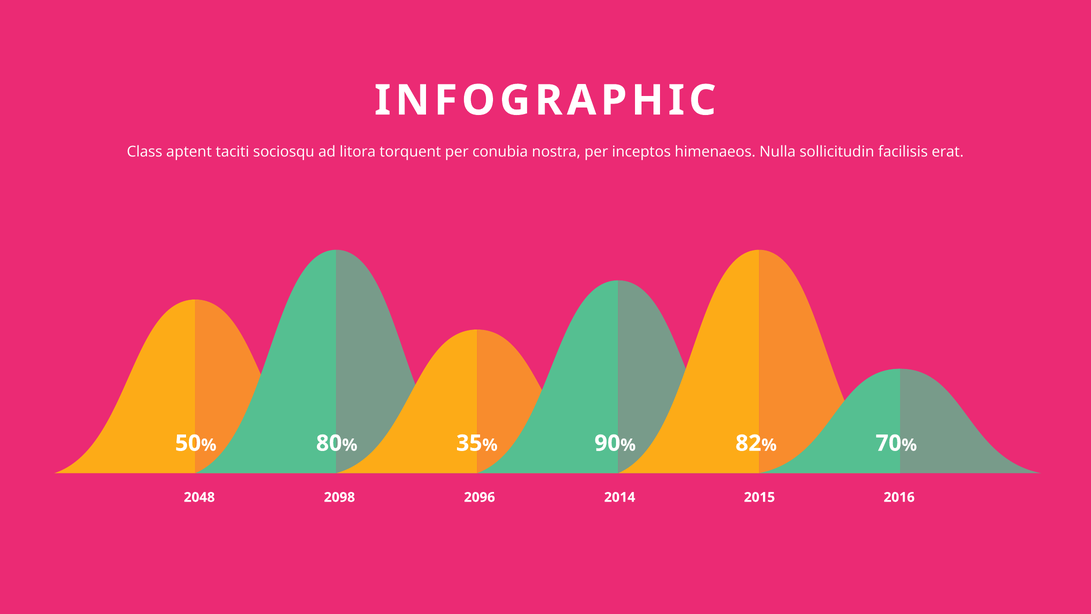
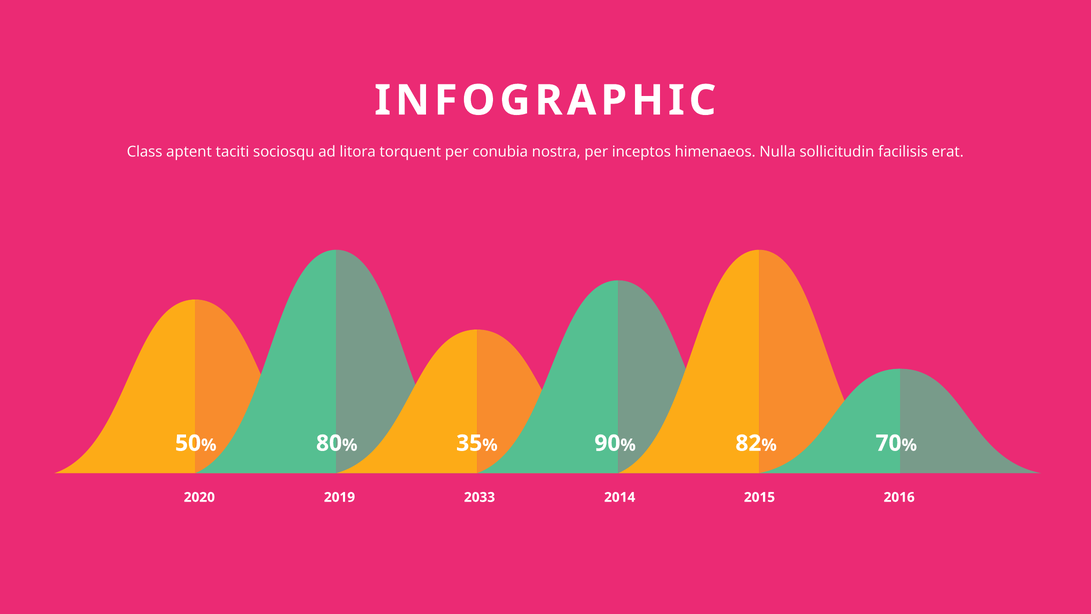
2048: 2048 -> 2020
2098: 2098 -> 2019
2096: 2096 -> 2033
